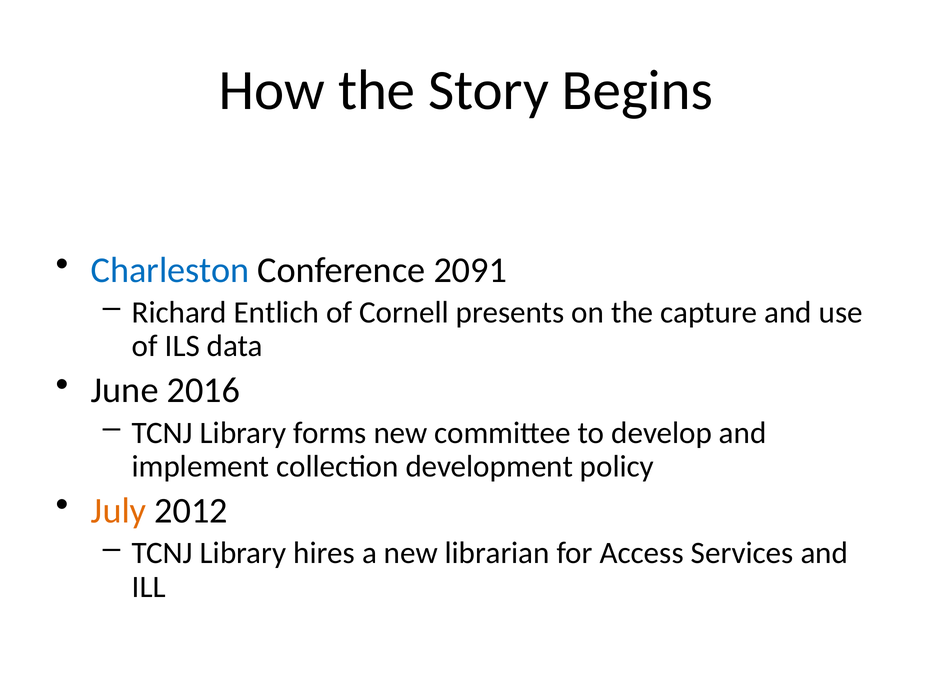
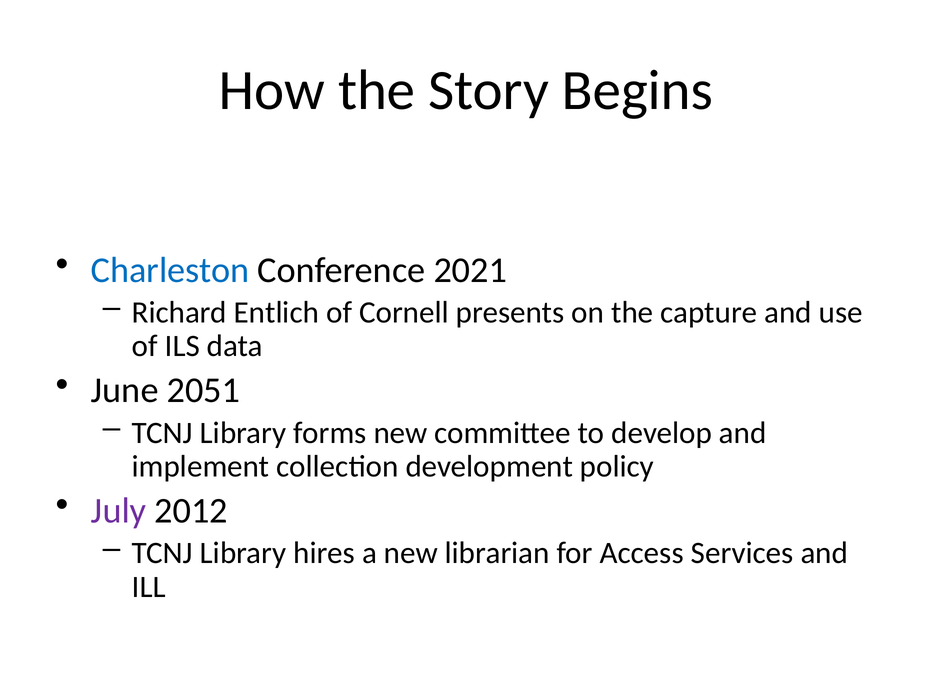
2091: 2091 -> 2021
2016: 2016 -> 2051
July colour: orange -> purple
